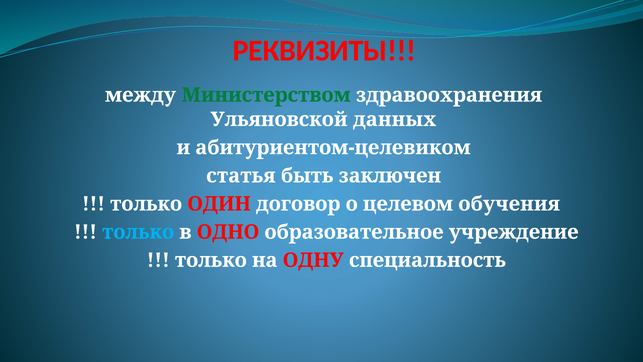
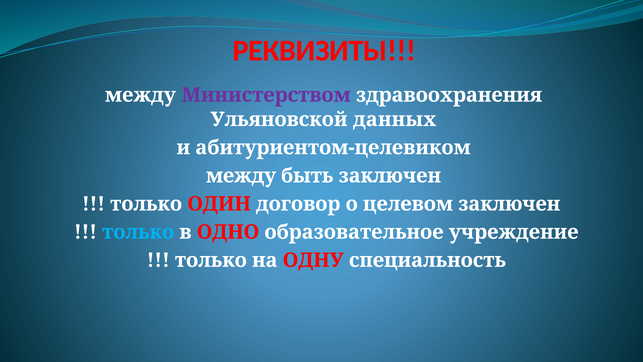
Министерством colour: green -> purple
статья at (241, 176): статья -> между
целевом обучения: обучения -> заключен
